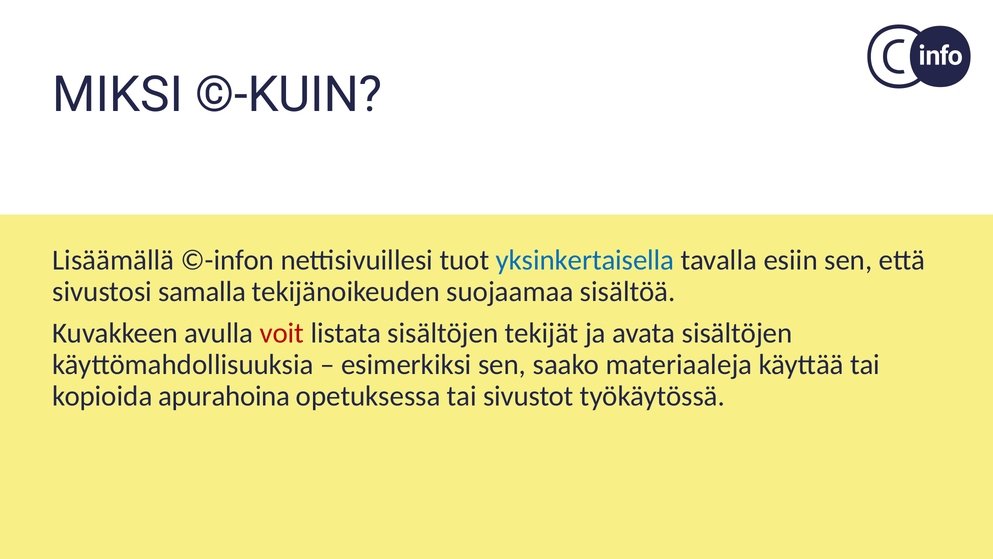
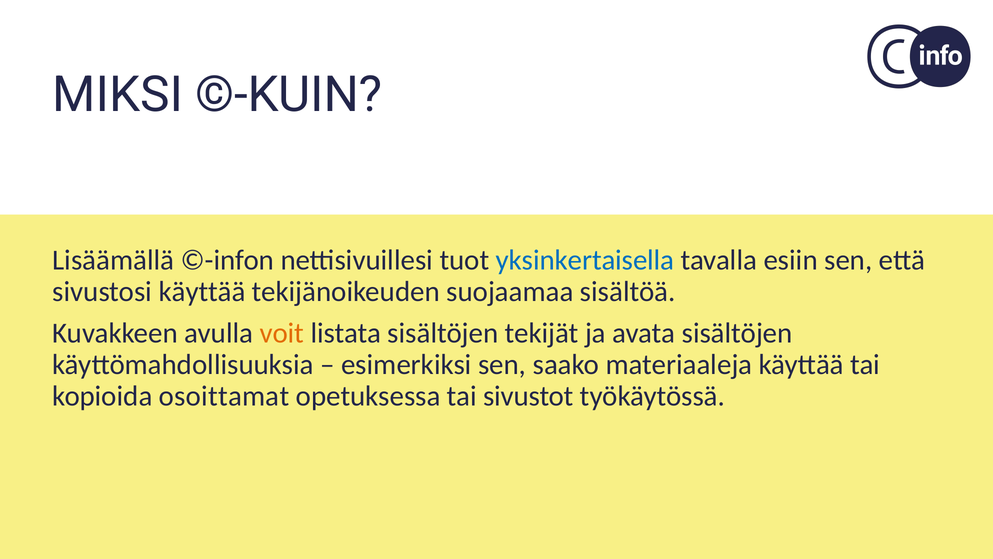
sivustosi samalla: samalla -> käyttää
voit colour: red -> orange
apurahoina: apurahoina -> osoittamat
